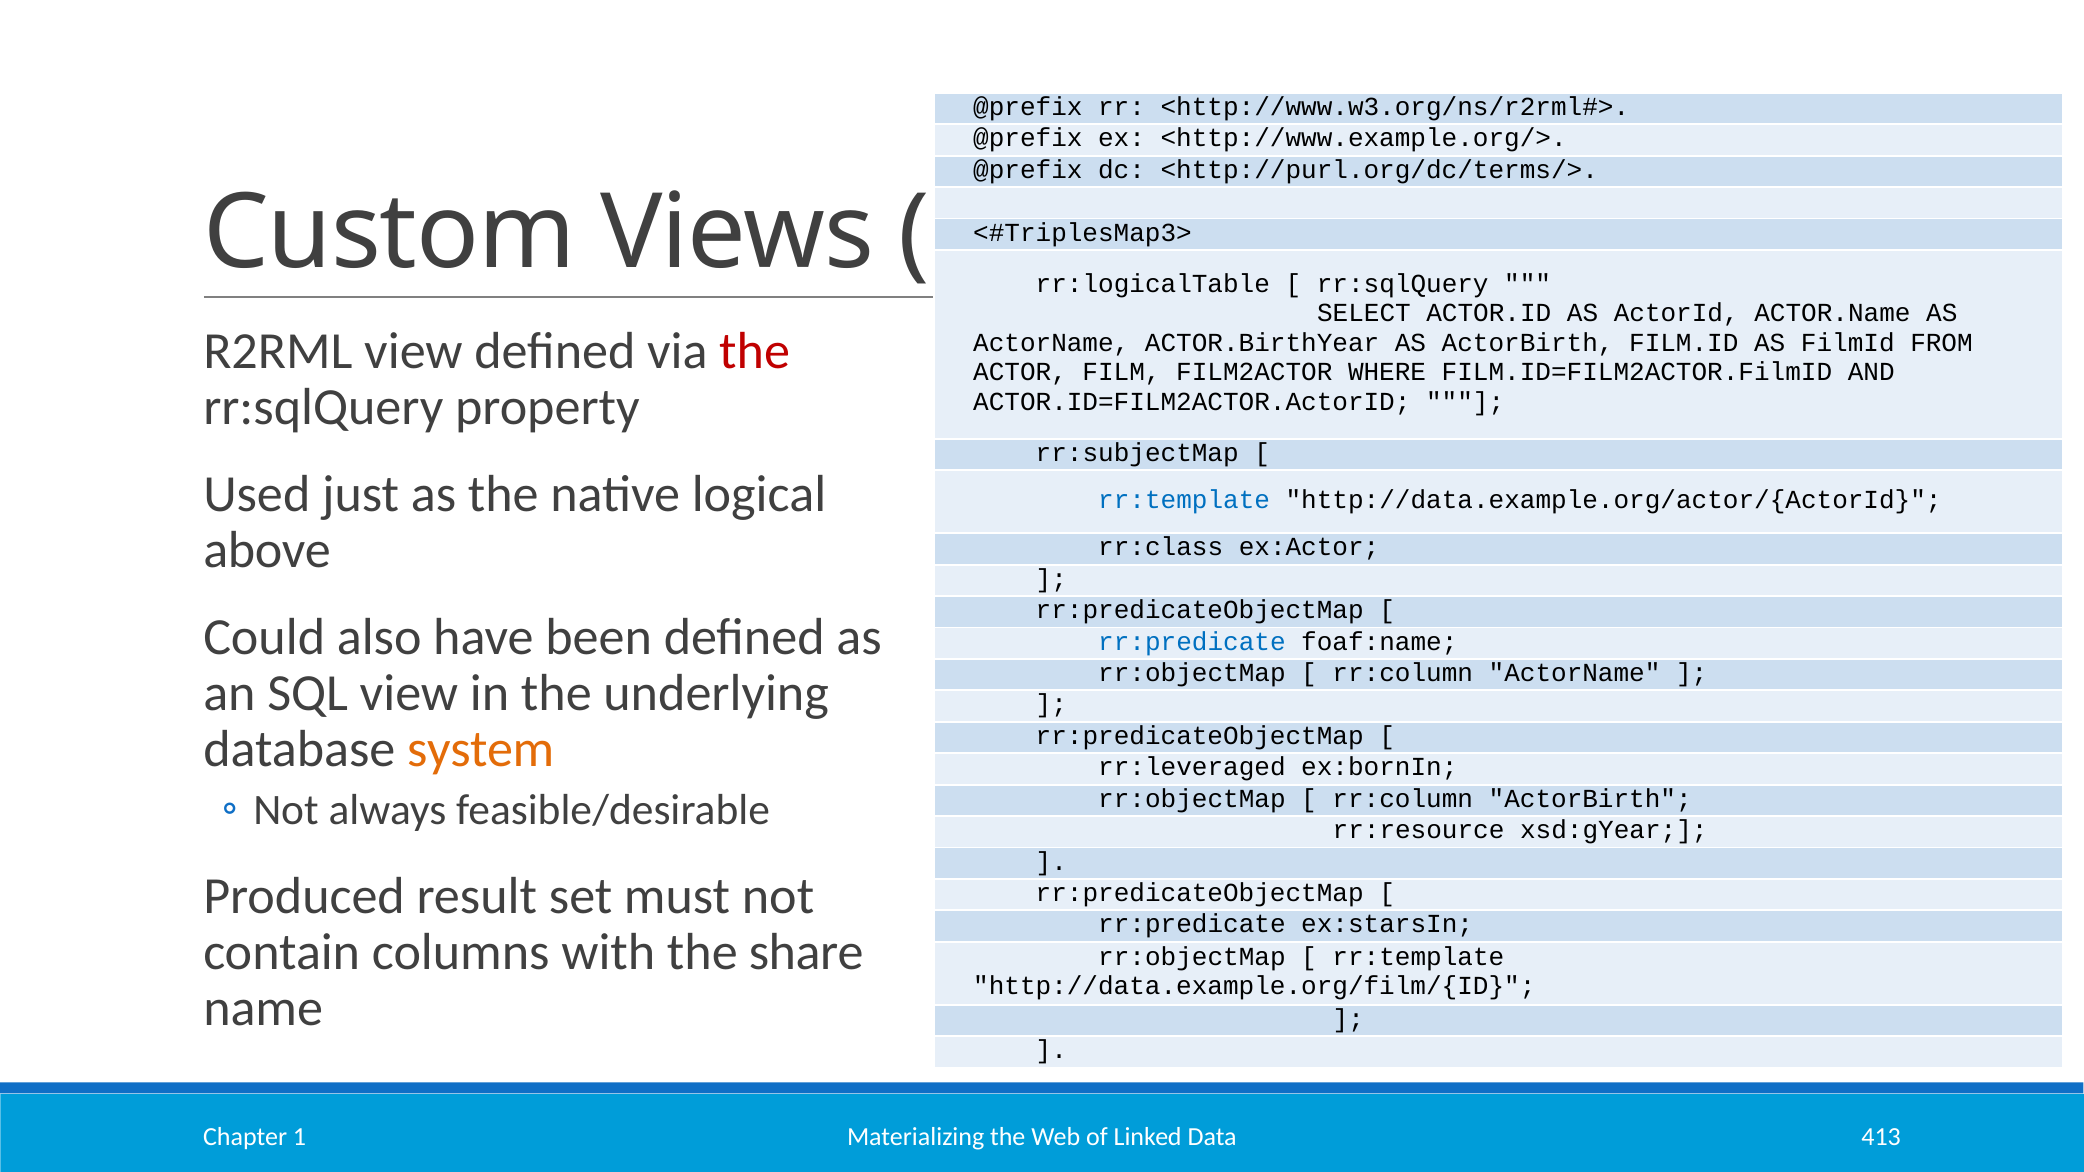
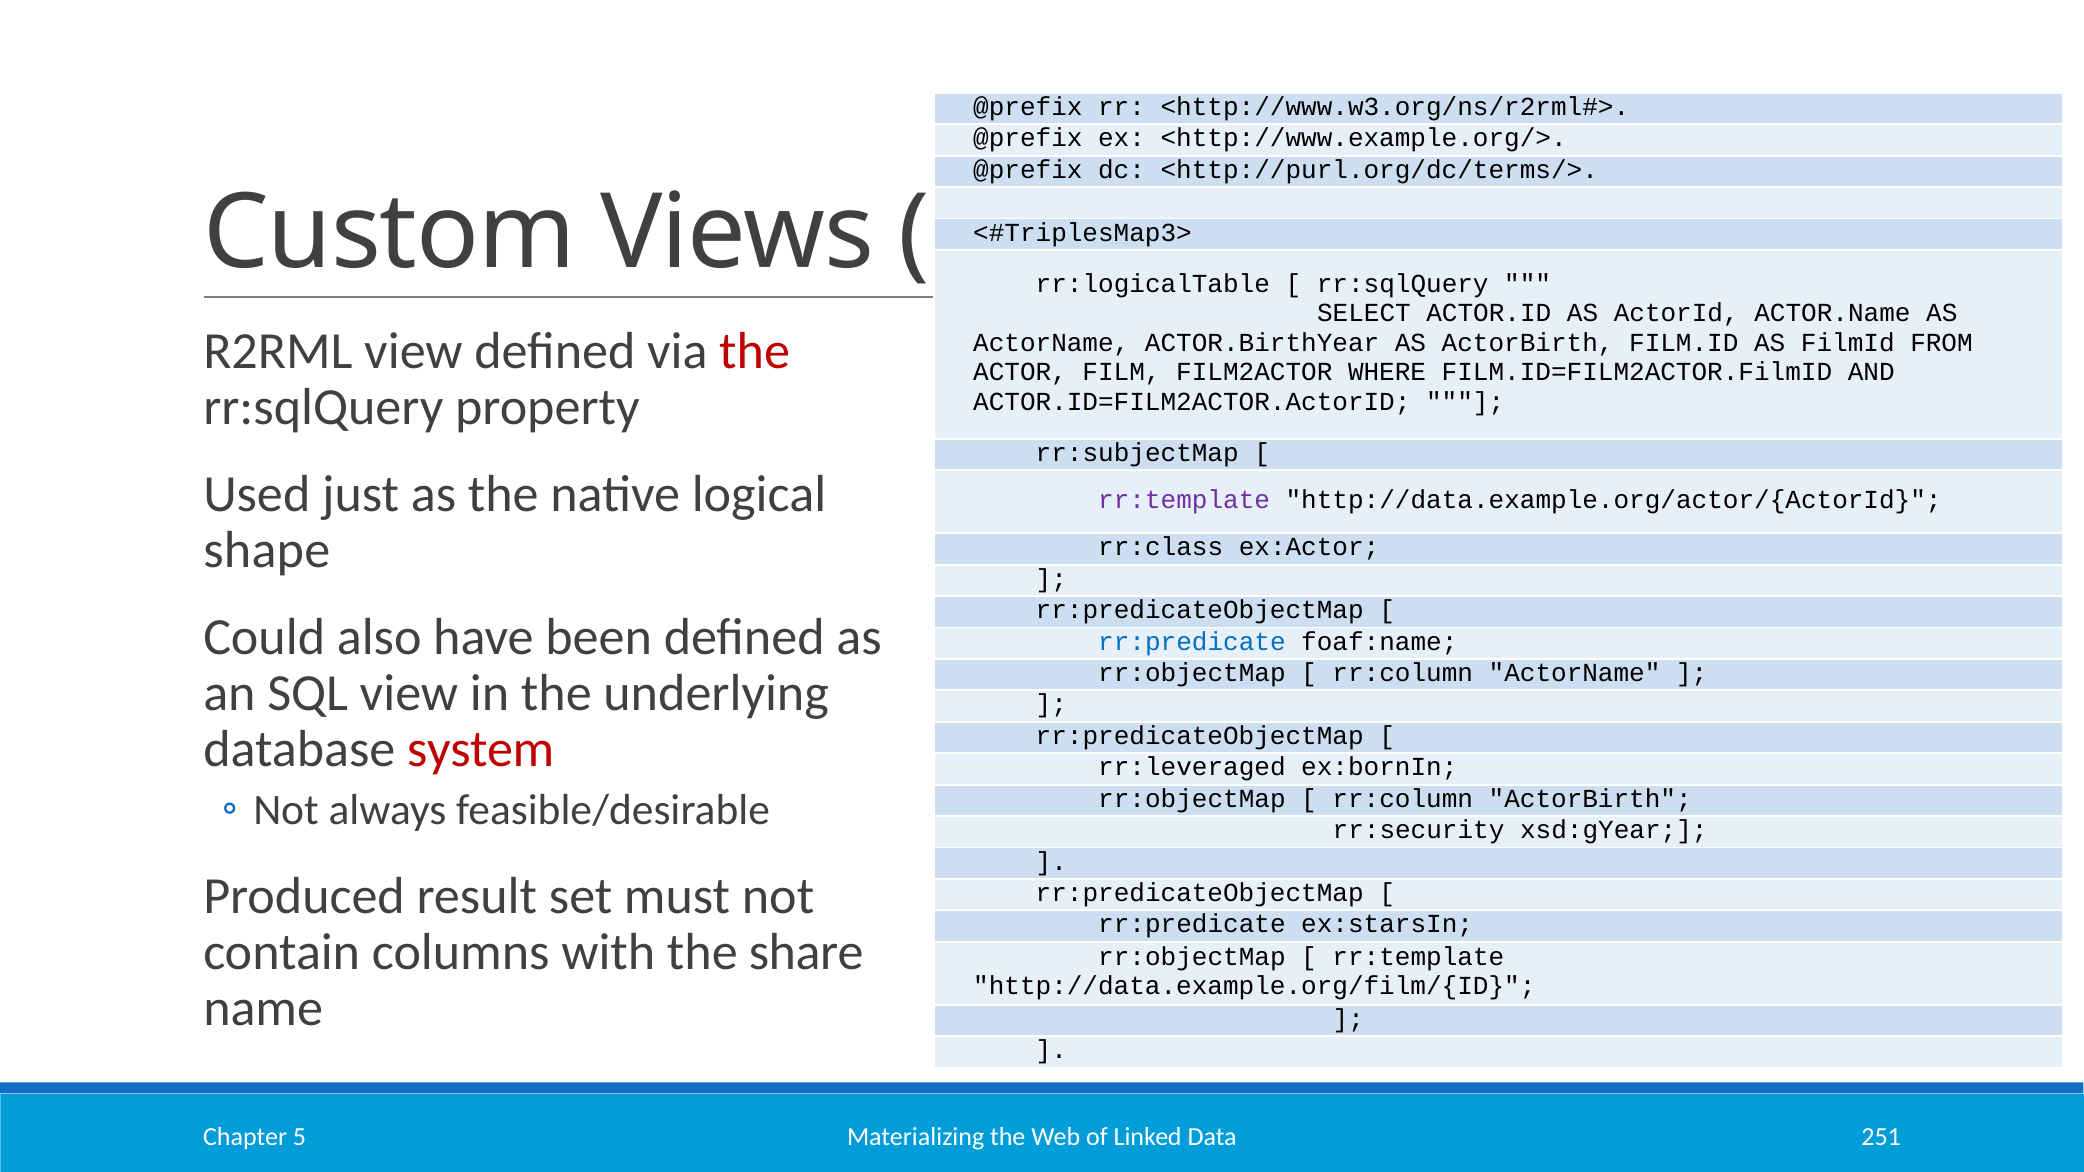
rr:template at (1184, 500) colour: blue -> purple
above: above -> shape
system colour: orange -> red
rr:resource: rr:resource -> rr:security
413: 413 -> 251
Chapter 1: 1 -> 5
